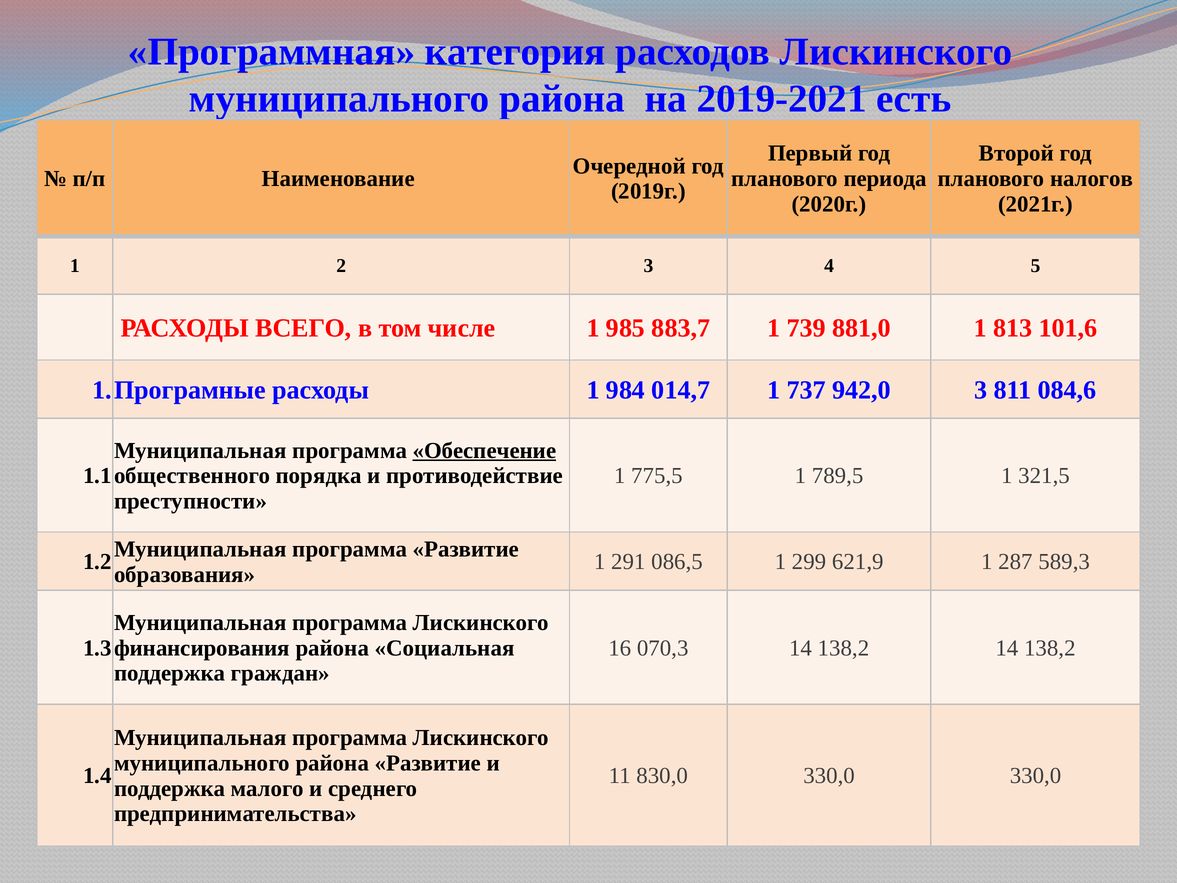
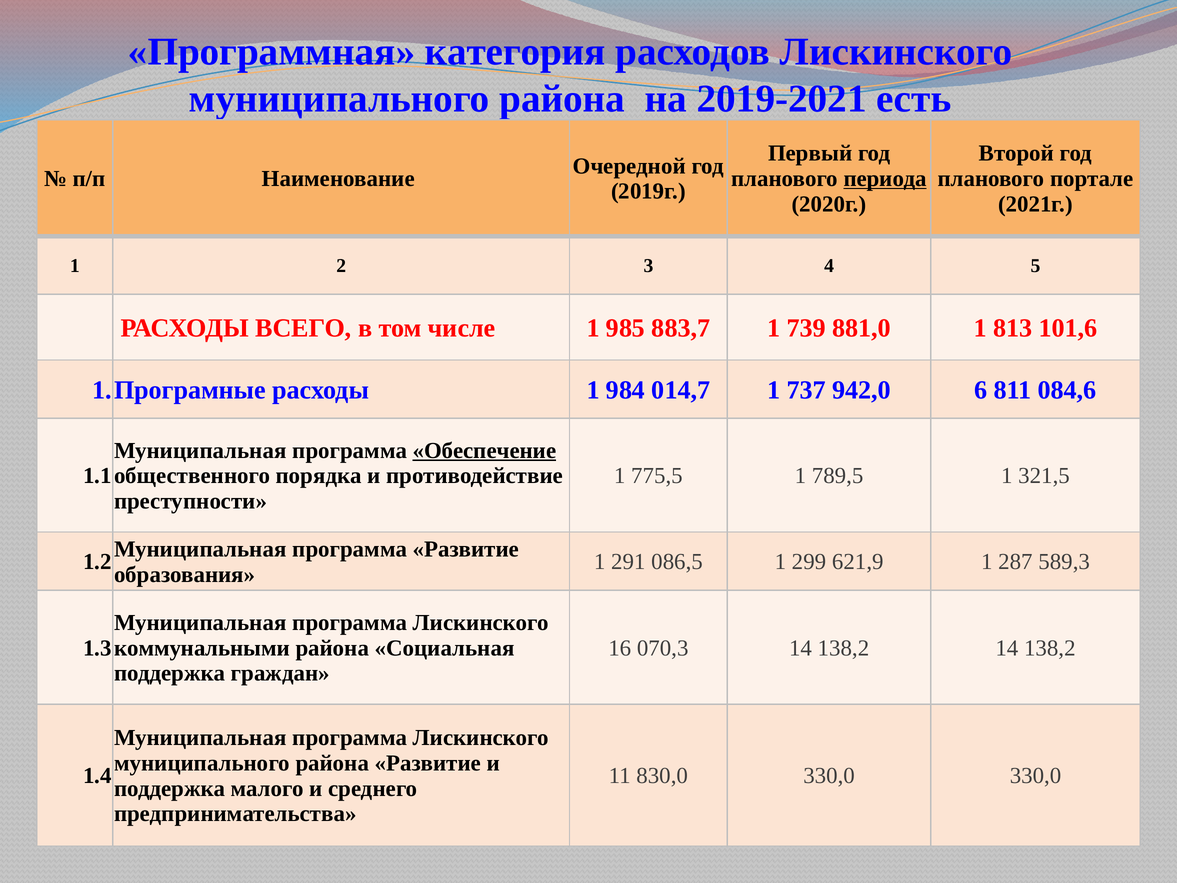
периода underline: none -> present
налогов: налогов -> портале
942,0 3: 3 -> 6
финансирования: финансирования -> коммунальными
